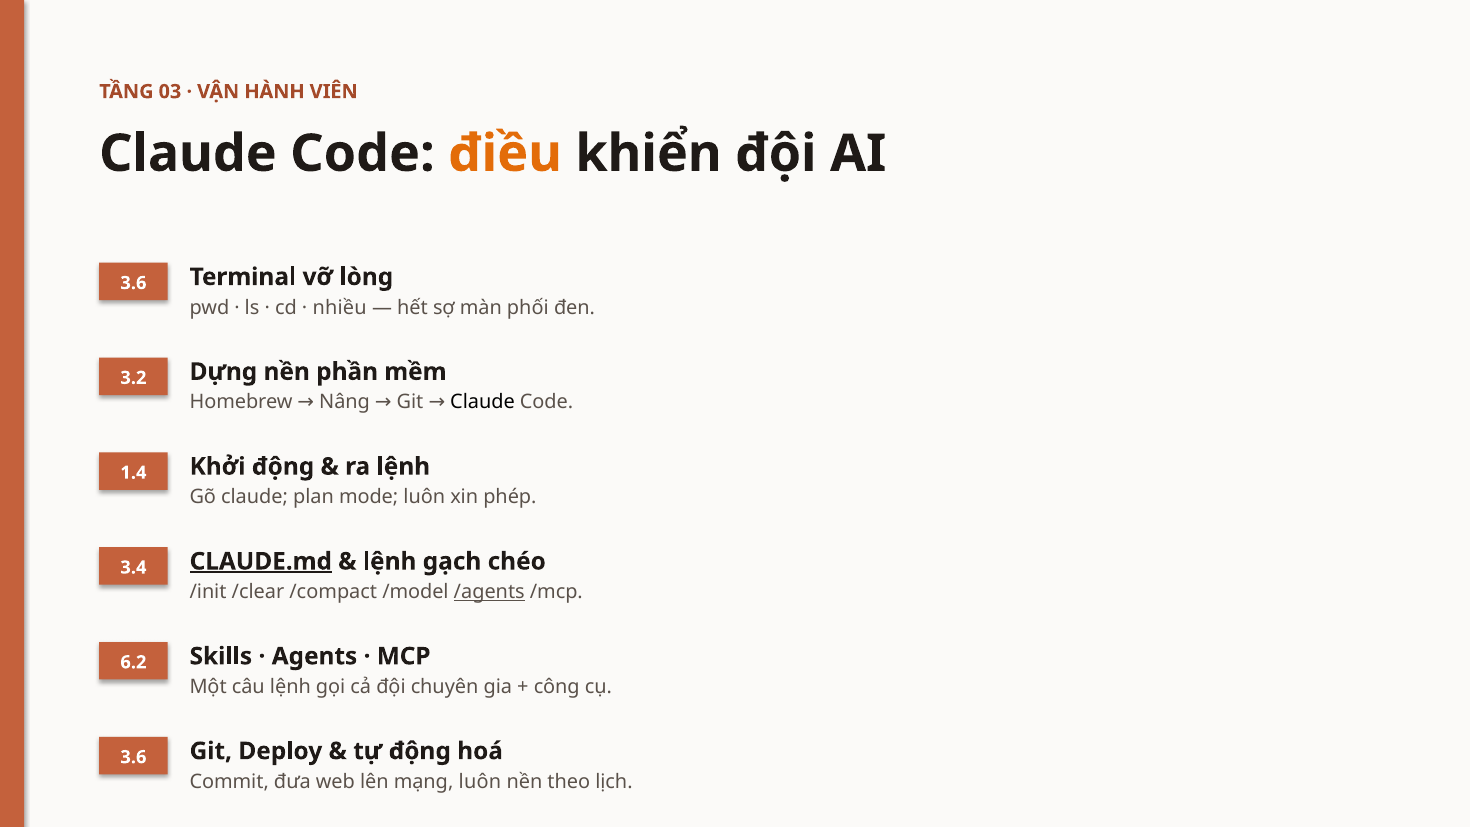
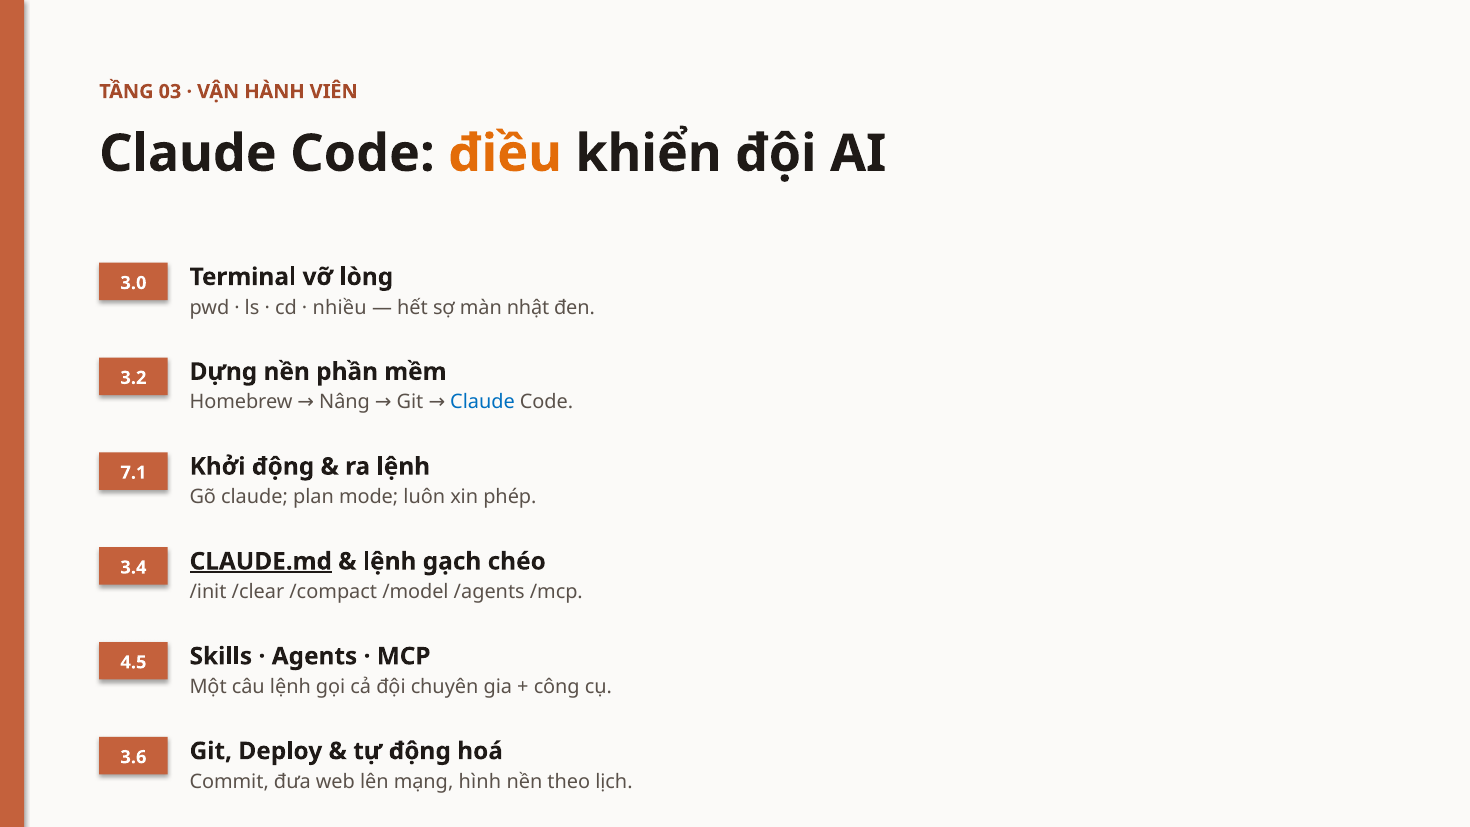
3.6 at (133, 283): 3.6 -> 3.0
phối: phối -> nhật
Claude at (482, 402) colour: black -> blue
1.4: 1.4 -> 7.1
/agents underline: present -> none
6.2: 6.2 -> 4.5
mạng luôn: luôn -> hình
